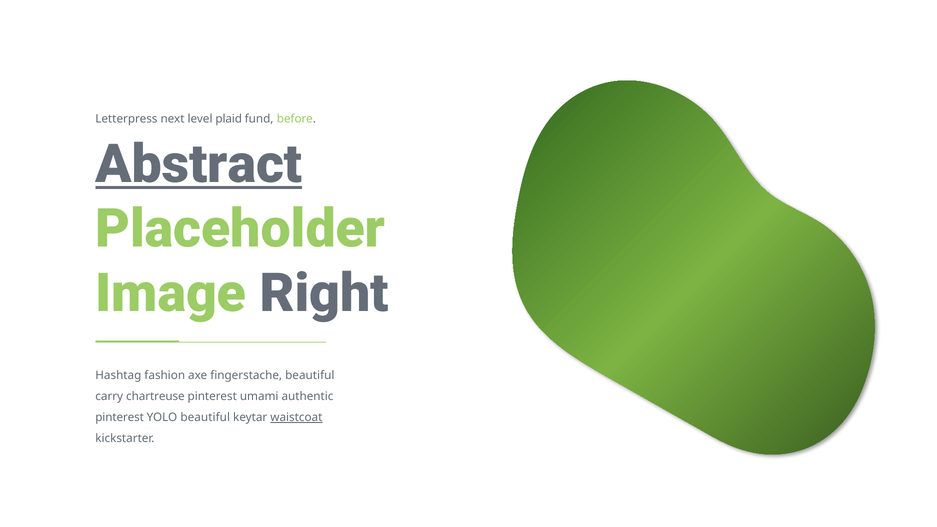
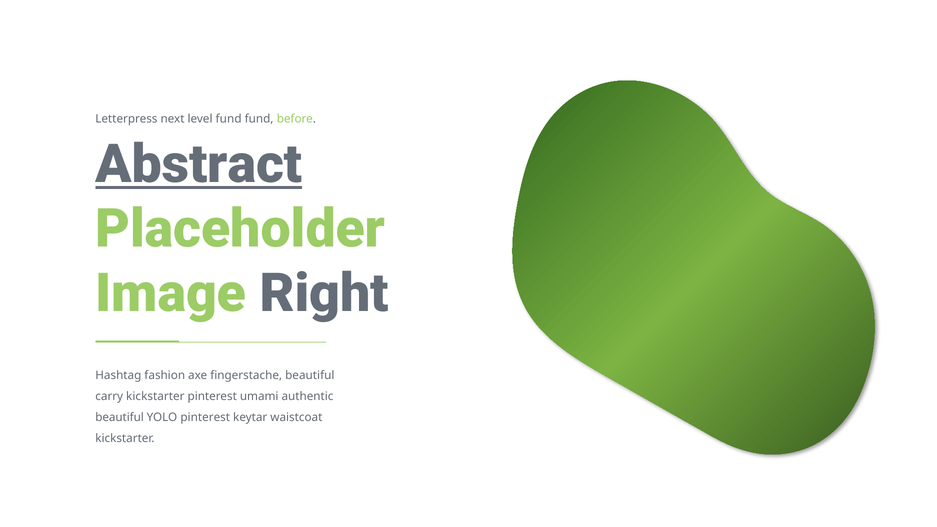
level plaid: plaid -> fund
carry chartreuse: chartreuse -> kickstarter
pinterest at (120, 418): pinterest -> beautiful
YOLO beautiful: beautiful -> pinterest
waistcoat underline: present -> none
